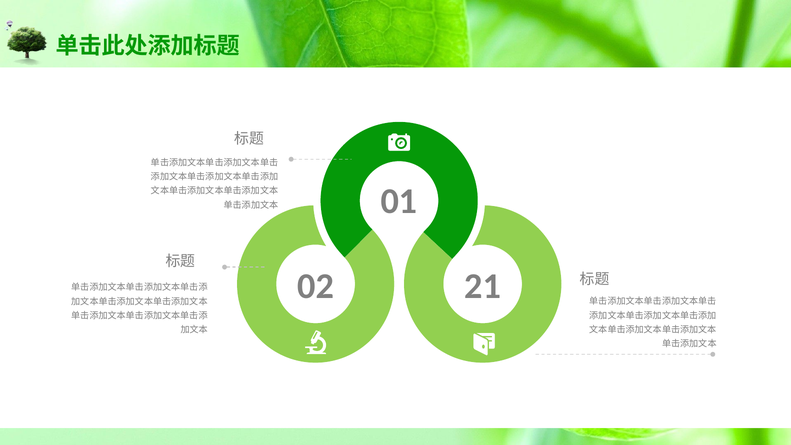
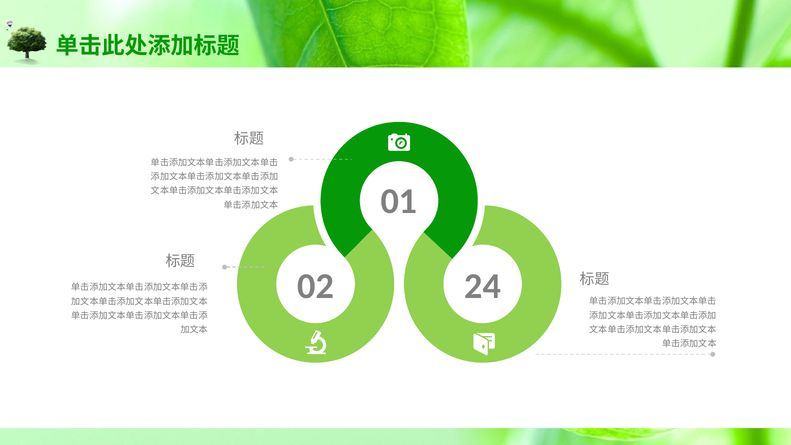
21: 21 -> 24
